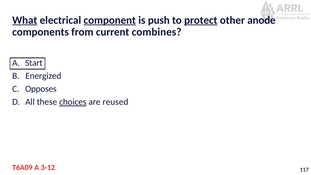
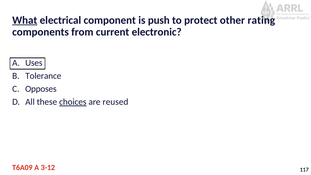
component underline: present -> none
protect underline: present -> none
anode: anode -> rating
combines: combines -> electronic
Start: Start -> Uses
Energized: Energized -> Tolerance
